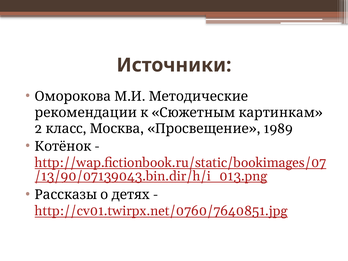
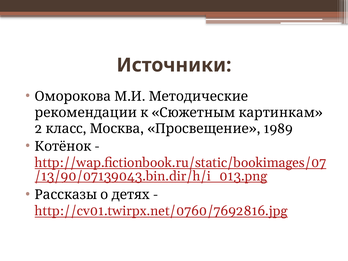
http://cv01.twirpx.net/0760/7640851.jpg: http://cv01.twirpx.net/0760/7640851.jpg -> http://cv01.twirpx.net/0760/7692816.jpg
